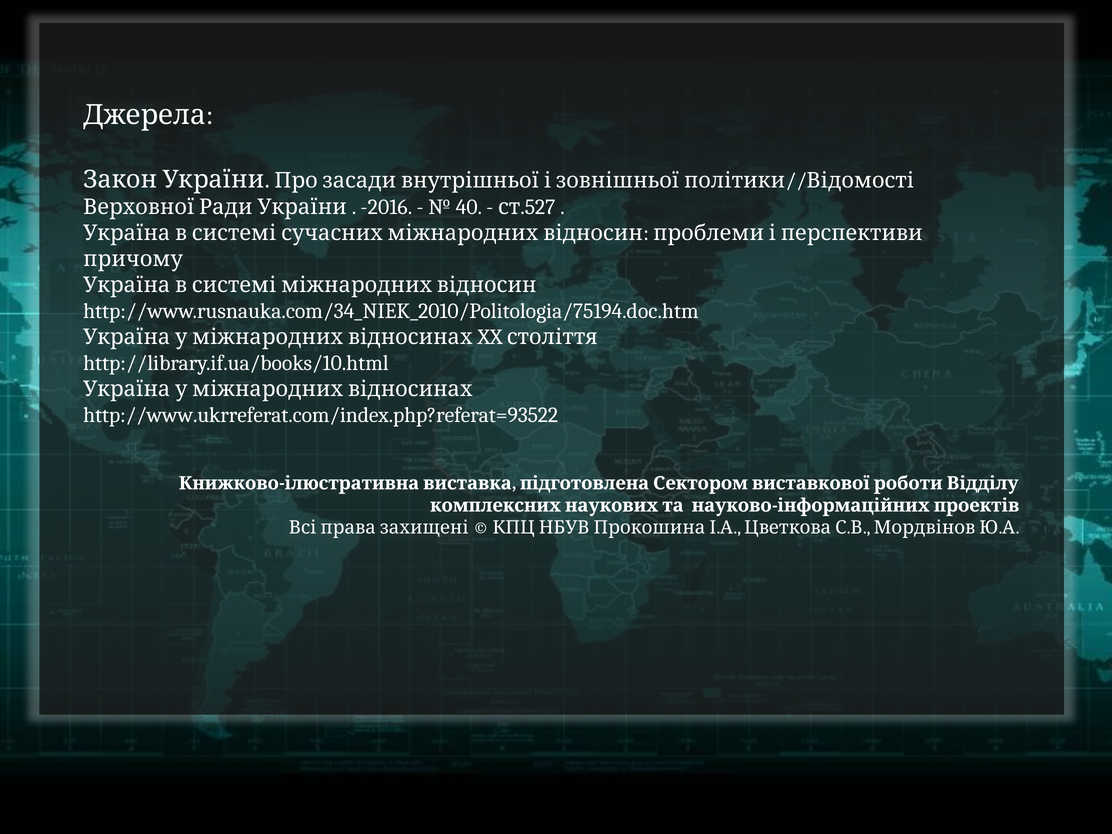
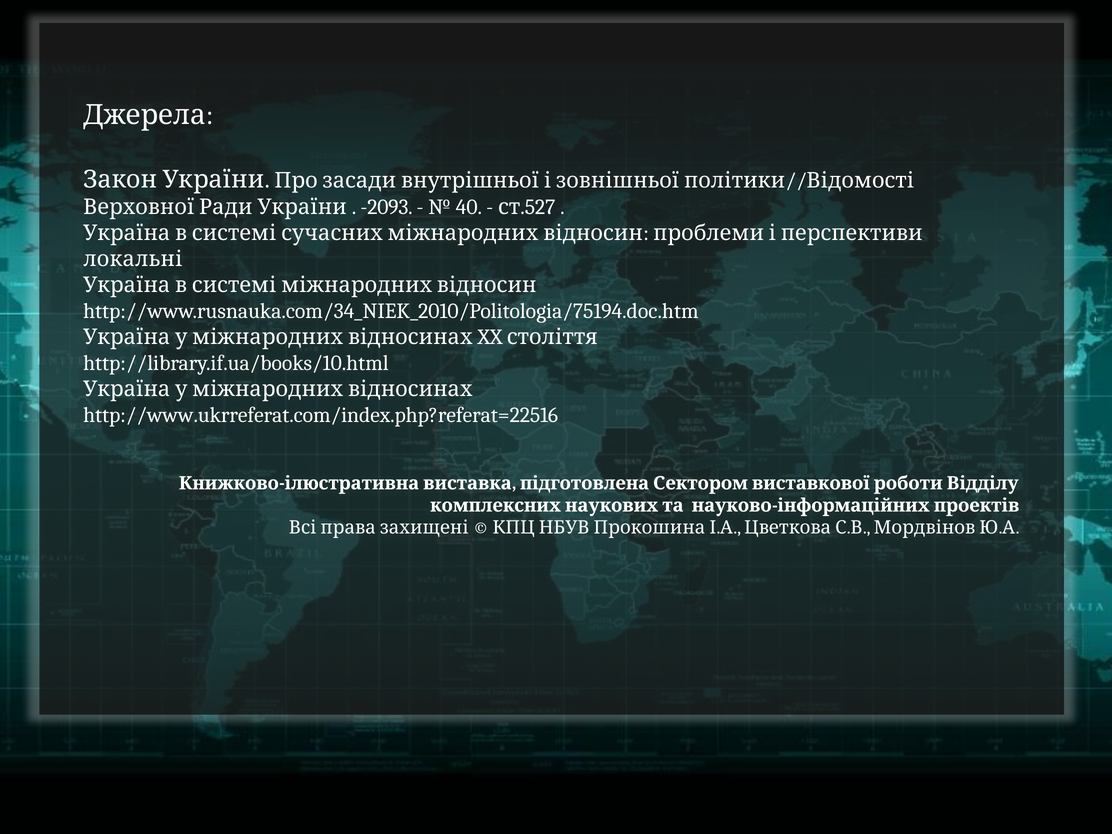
-2016: -2016 -> -2093
причому: причому -> локальні
http://www.ukrreferat.com/index.php?referat=93522: http://www.ukrreferat.com/index.php?referat=93522 -> http://www.ukrreferat.com/index.php?referat=22516
